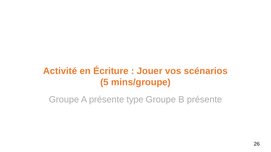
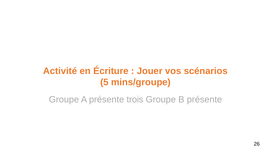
type: type -> trois
